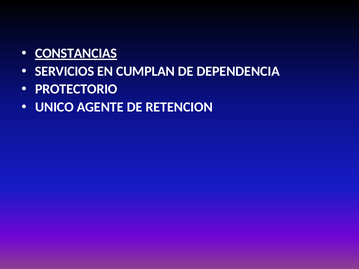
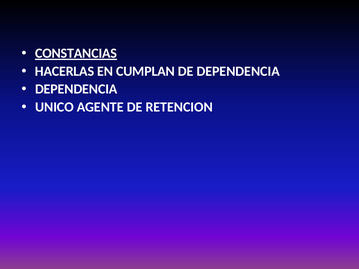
SERVICIOS: SERVICIOS -> HACERLAS
PROTECTORIO at (76, 89): PROTECTORIO -> DEPENDENCIA
